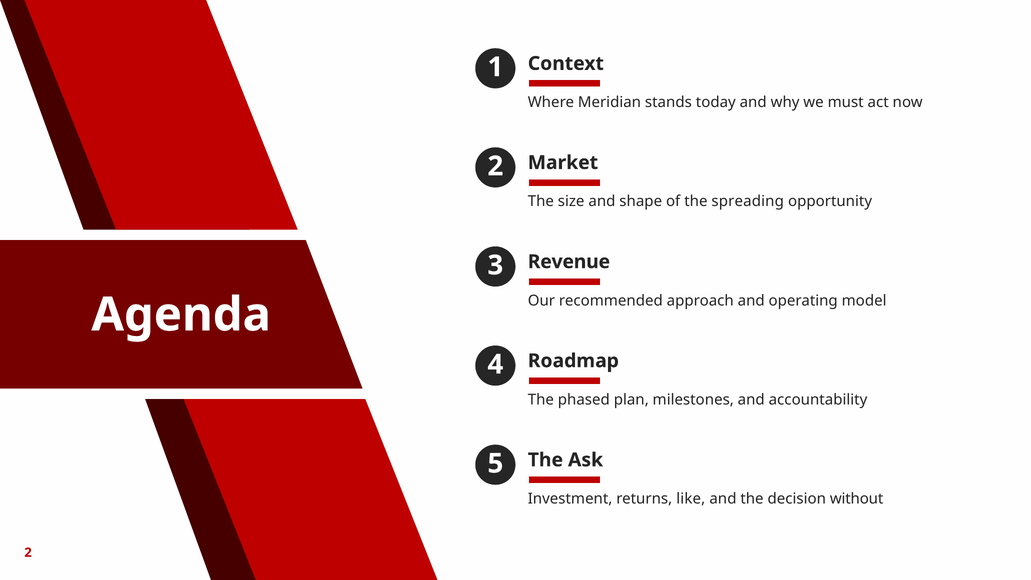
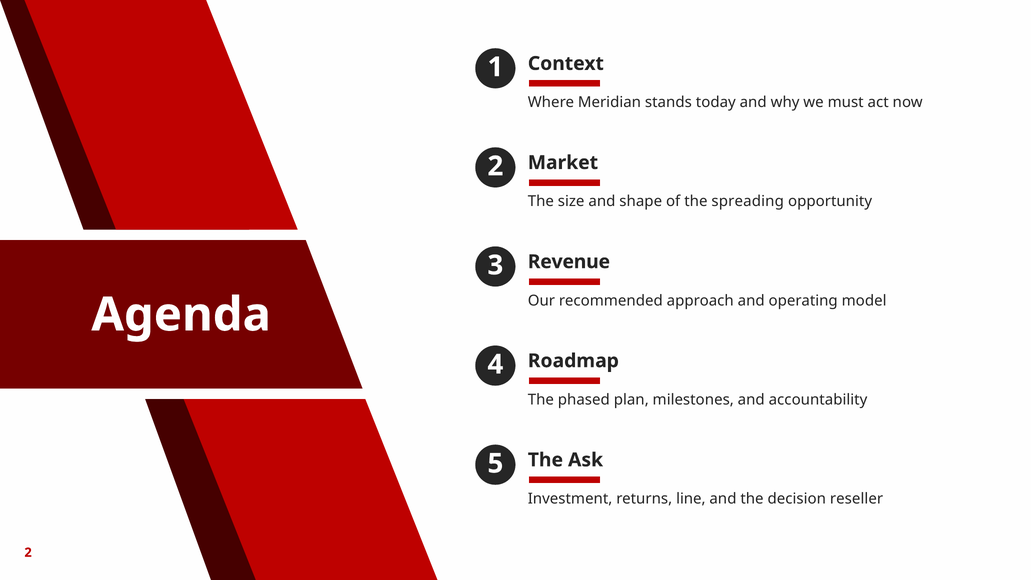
like: like -> line
without: without -> reseller
